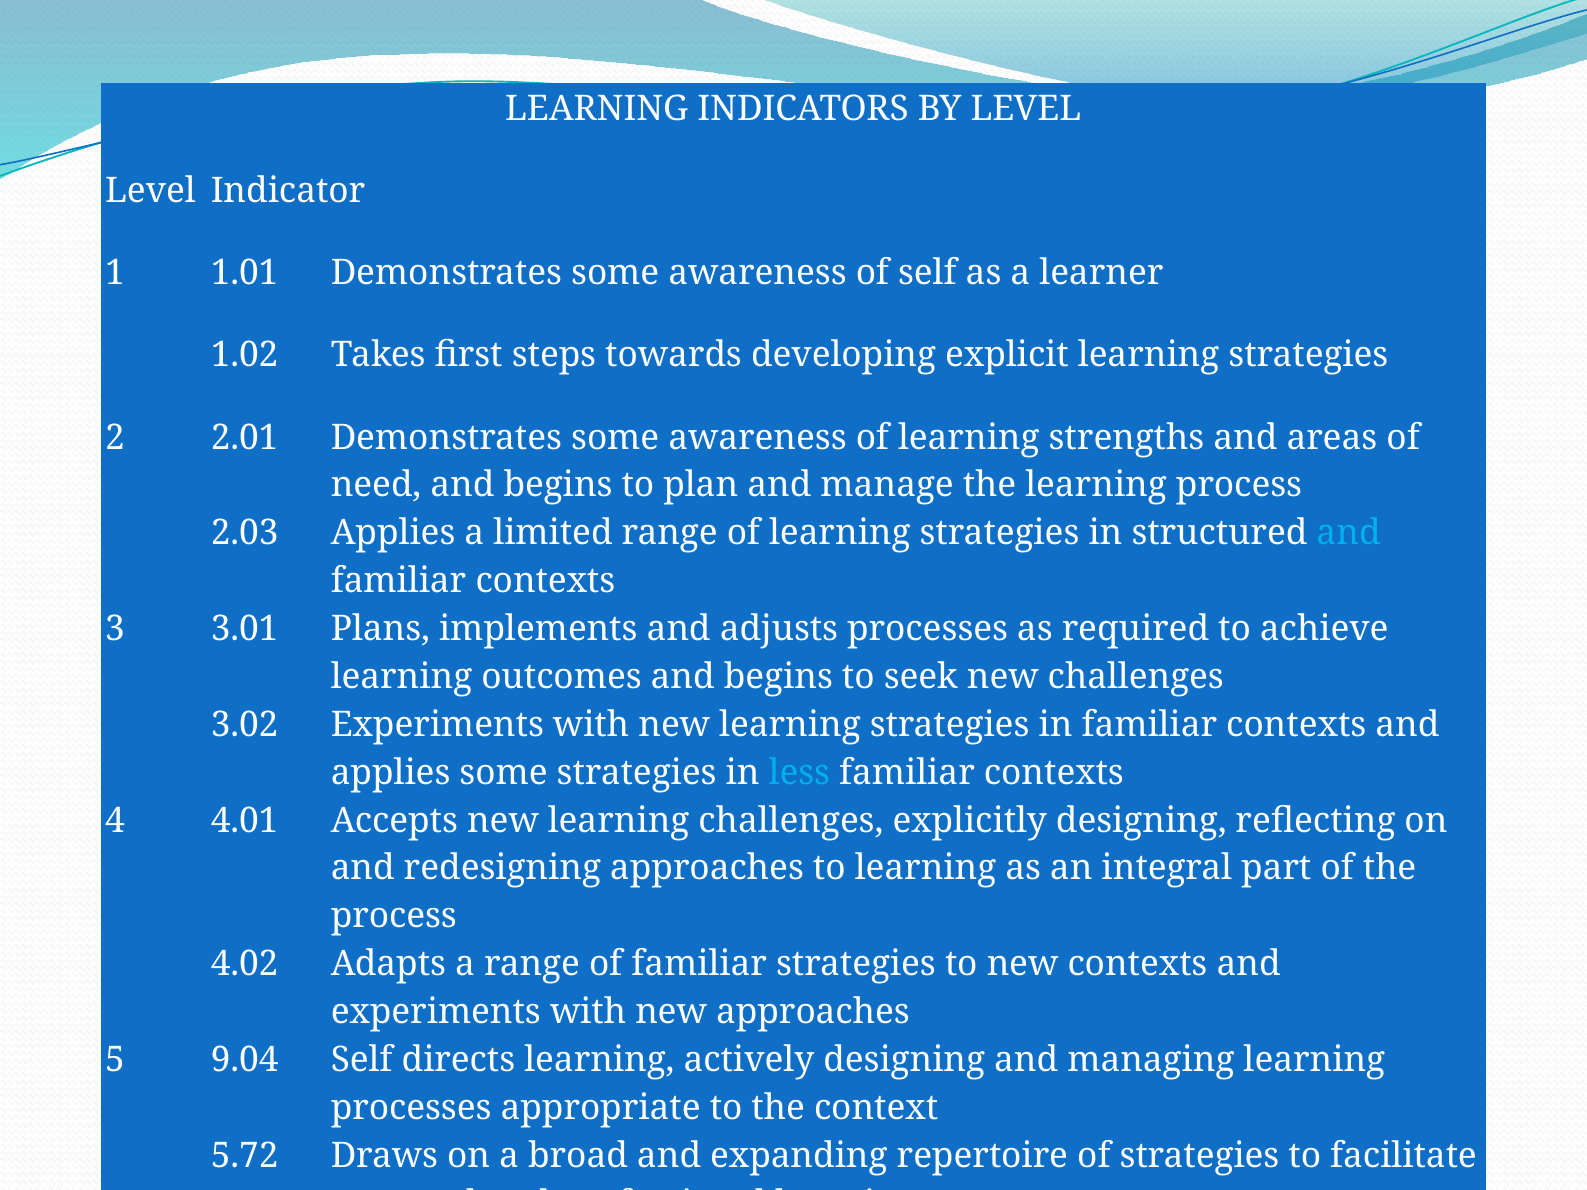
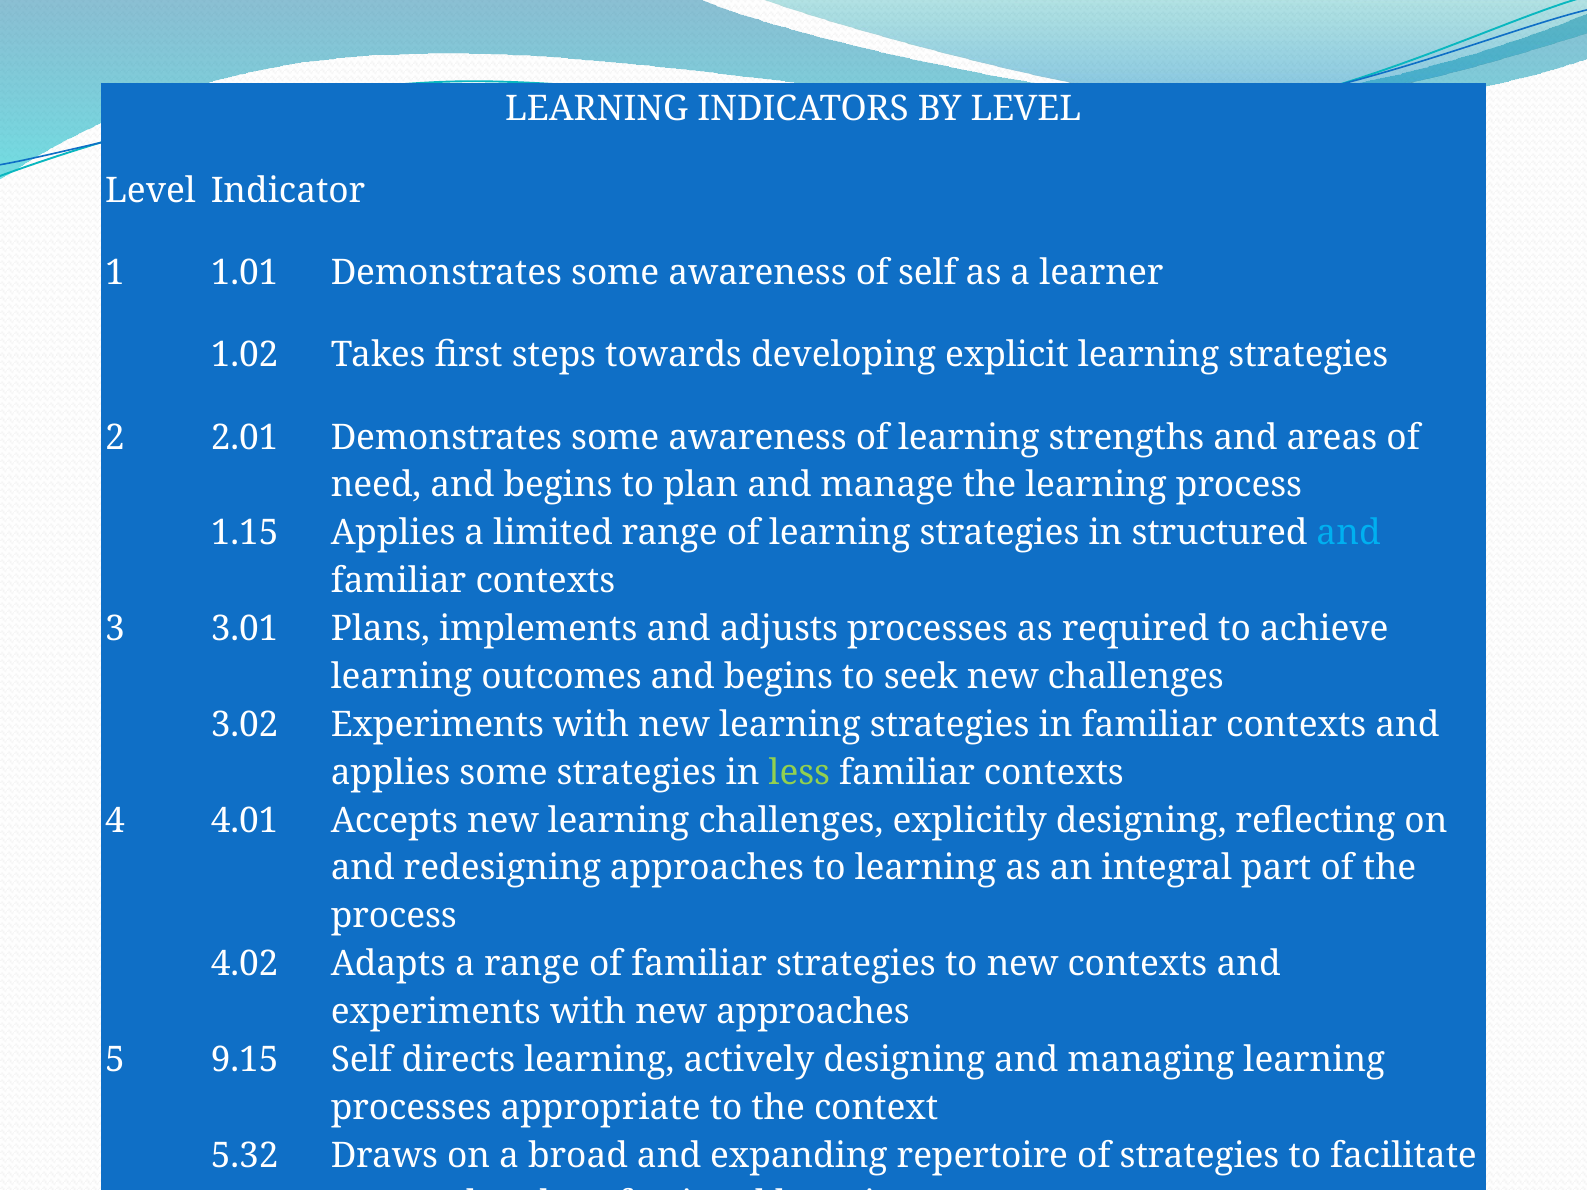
2.03: 2.03 -> 1.15
less colour: light blue -> light green
9.04: 9.04 -> 9.15
5.72: 5.72 -> 5.32
